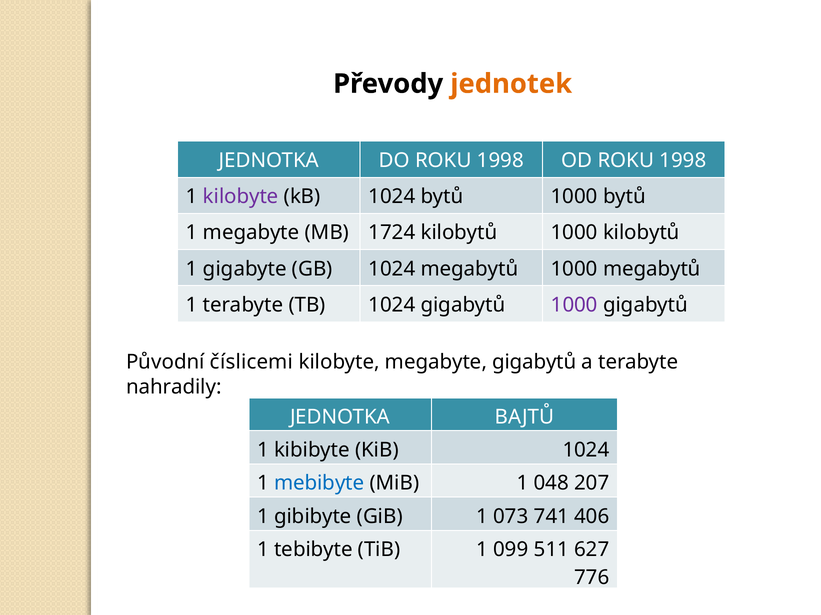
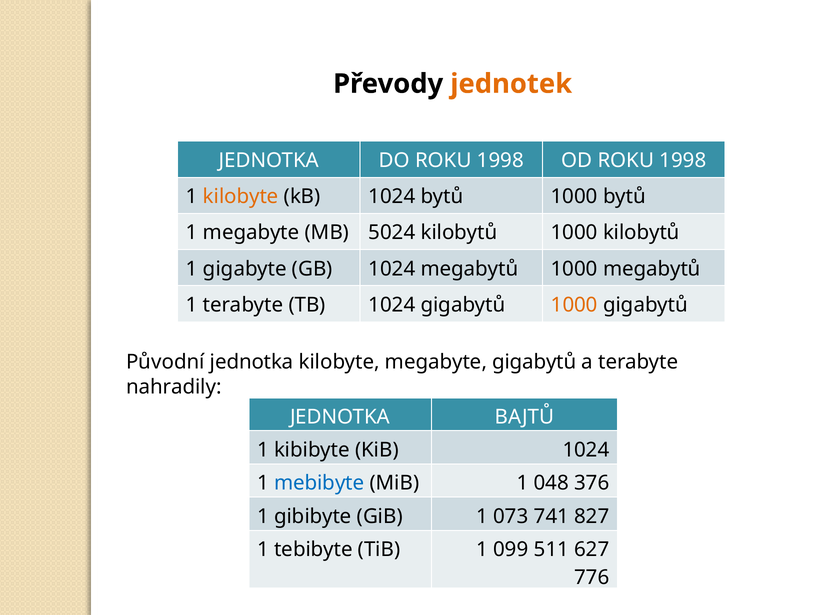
kilobyte at (241, 197) colour: purple -> orange
1724: 1724 -> 5024
1000 at (574, 305) colour: purple -> orange
Původní číslicemi: číslicemi -> jednotka
207: 207 -> 376
406: 406 -> 827
